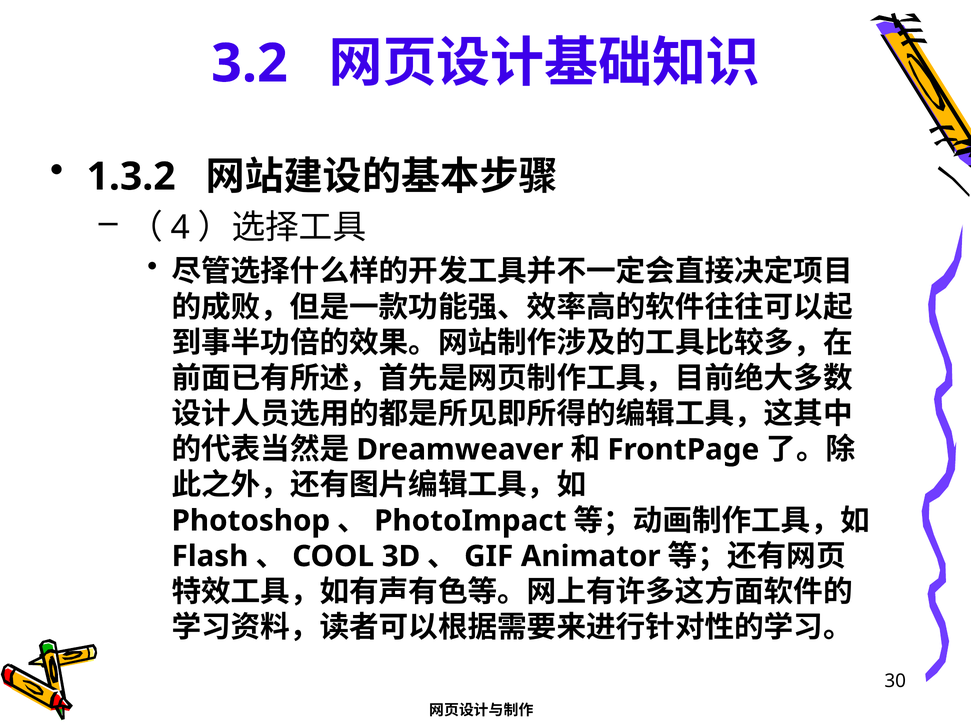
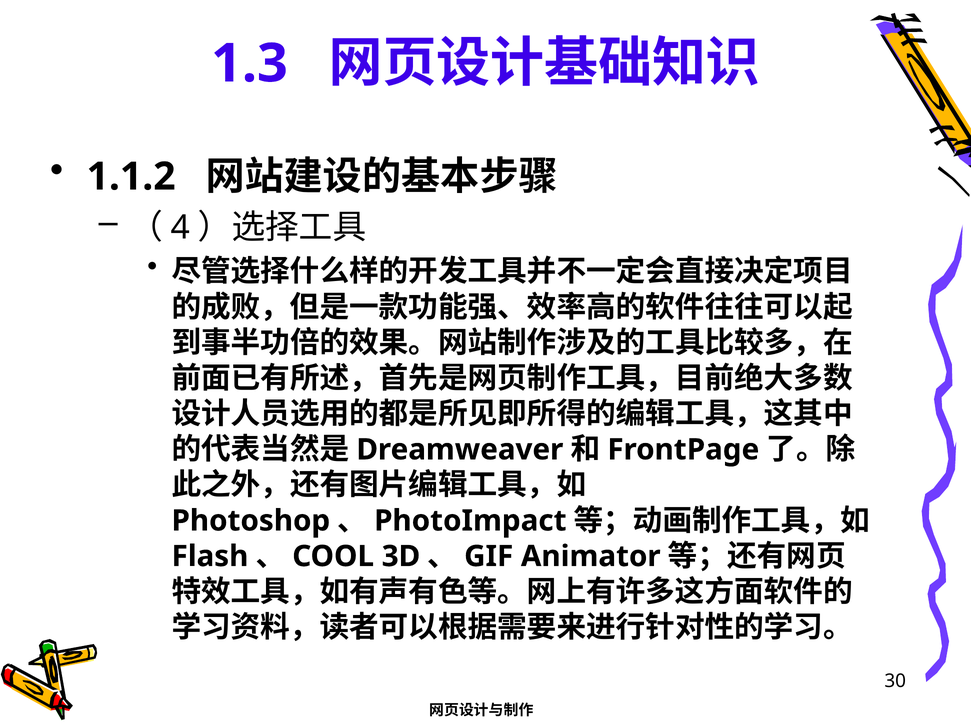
3.2: 3.2 -> 1.3
1.3.2: 1.3.2 -> 1.1.2
